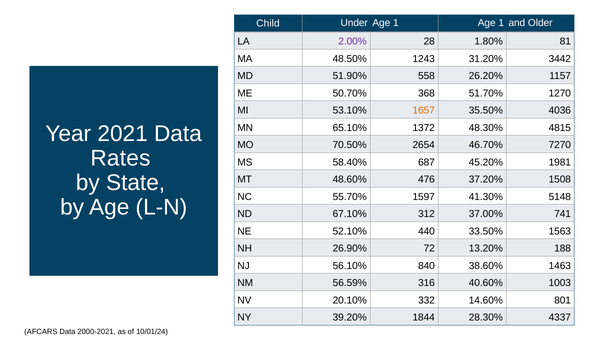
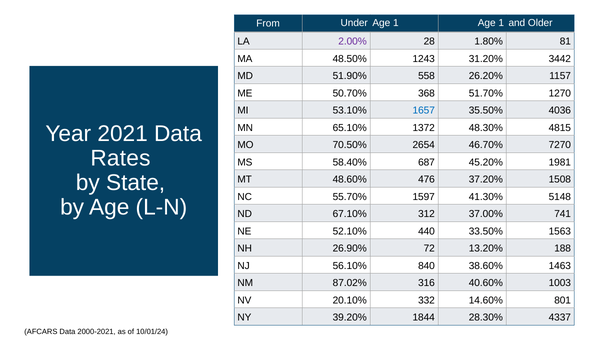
Child: Child -> From
1657 colour: orange -> blue
56.59%: 56.59% -> 87.02%
